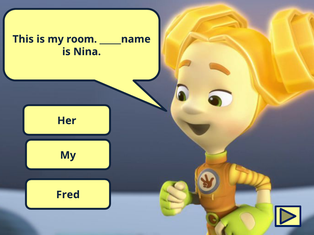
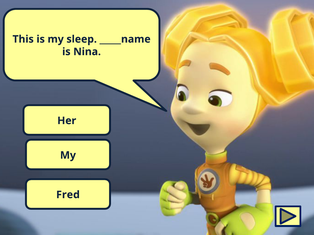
room: room -> sleep
